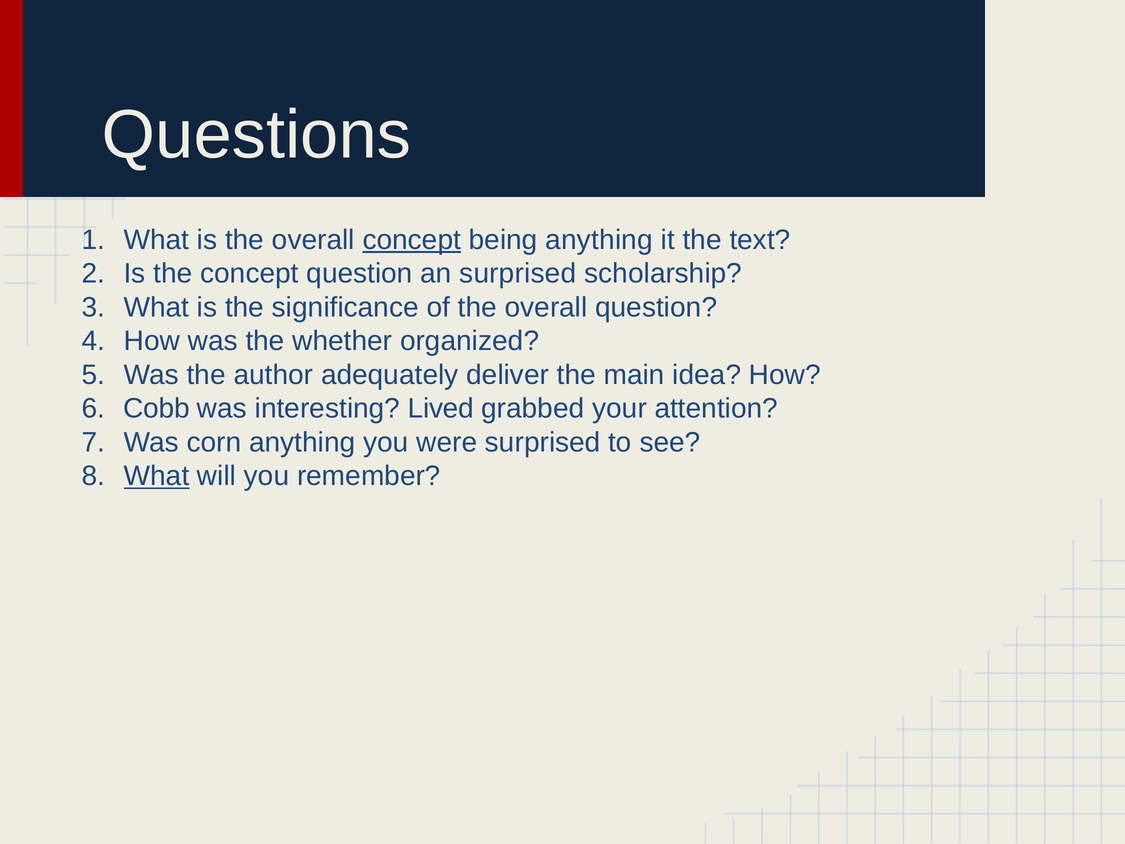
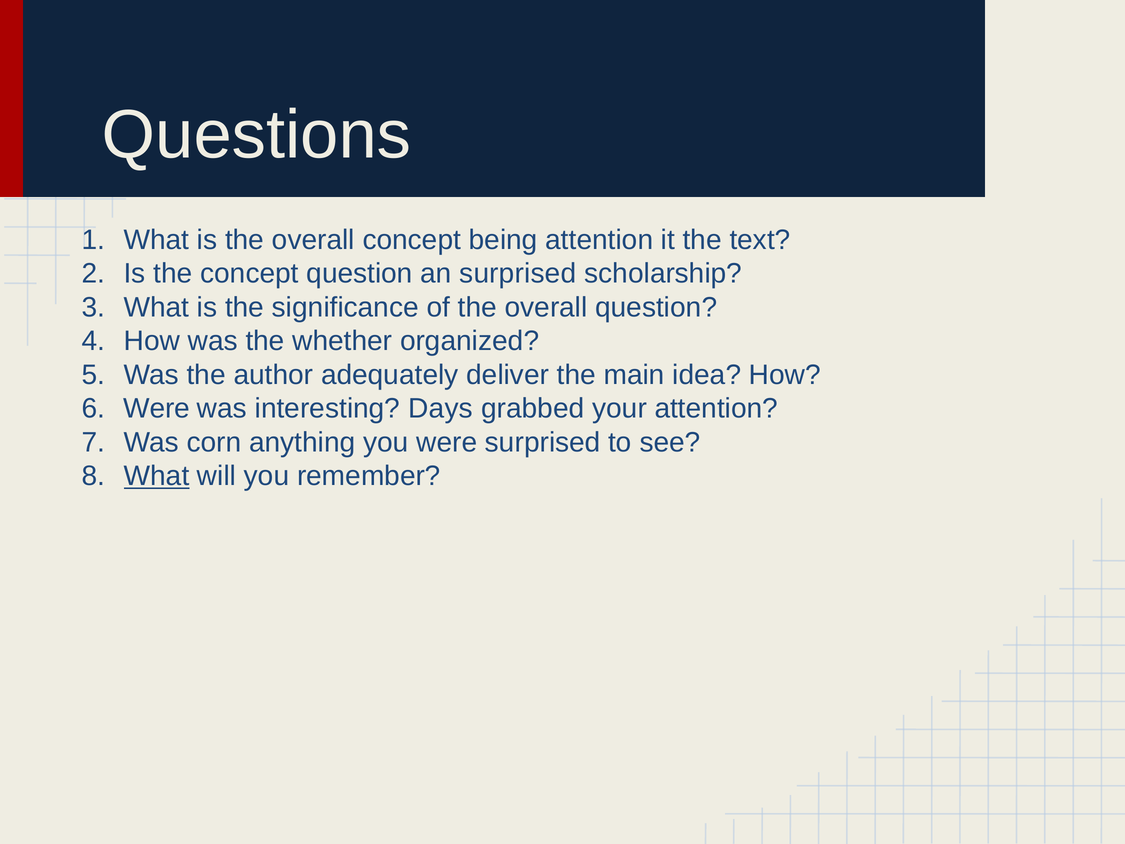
concept at (412, 240) underline: present -> none
being anything: anything -> attention
Cobb at (157, 409): Cobb -> Were
Lived: Lived -> Days
